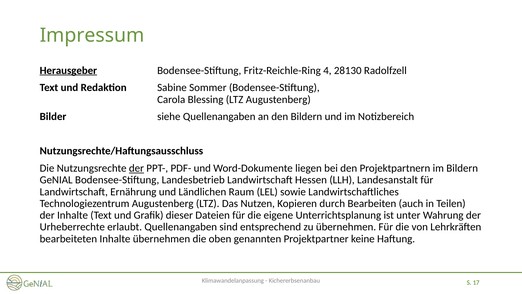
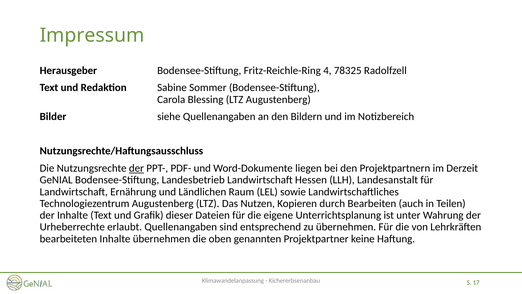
Herausgeber underline: present -> none
28130: 28130 -> 78325
im Bildern: Bildern -> Derzeit
